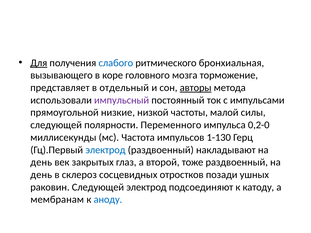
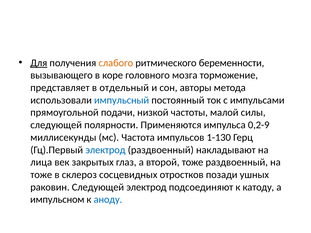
слабого colour: blue -> orange
бронхиальная: бронхиальная -> беременности
авторы underline: present -> none
импульсный colour: purple -> blue
низкие: низкие -> подачи
Переменного: Переменного -> Применяются
0,2-0: 0,2-0 -> 0,2-9
день at (41, 162): день -> лица
день at (41, 175): день -> тоже
мембранам: мембранам -> импульсном
